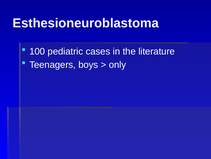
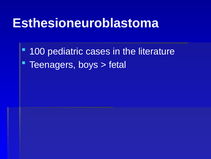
only: only -> fetal
